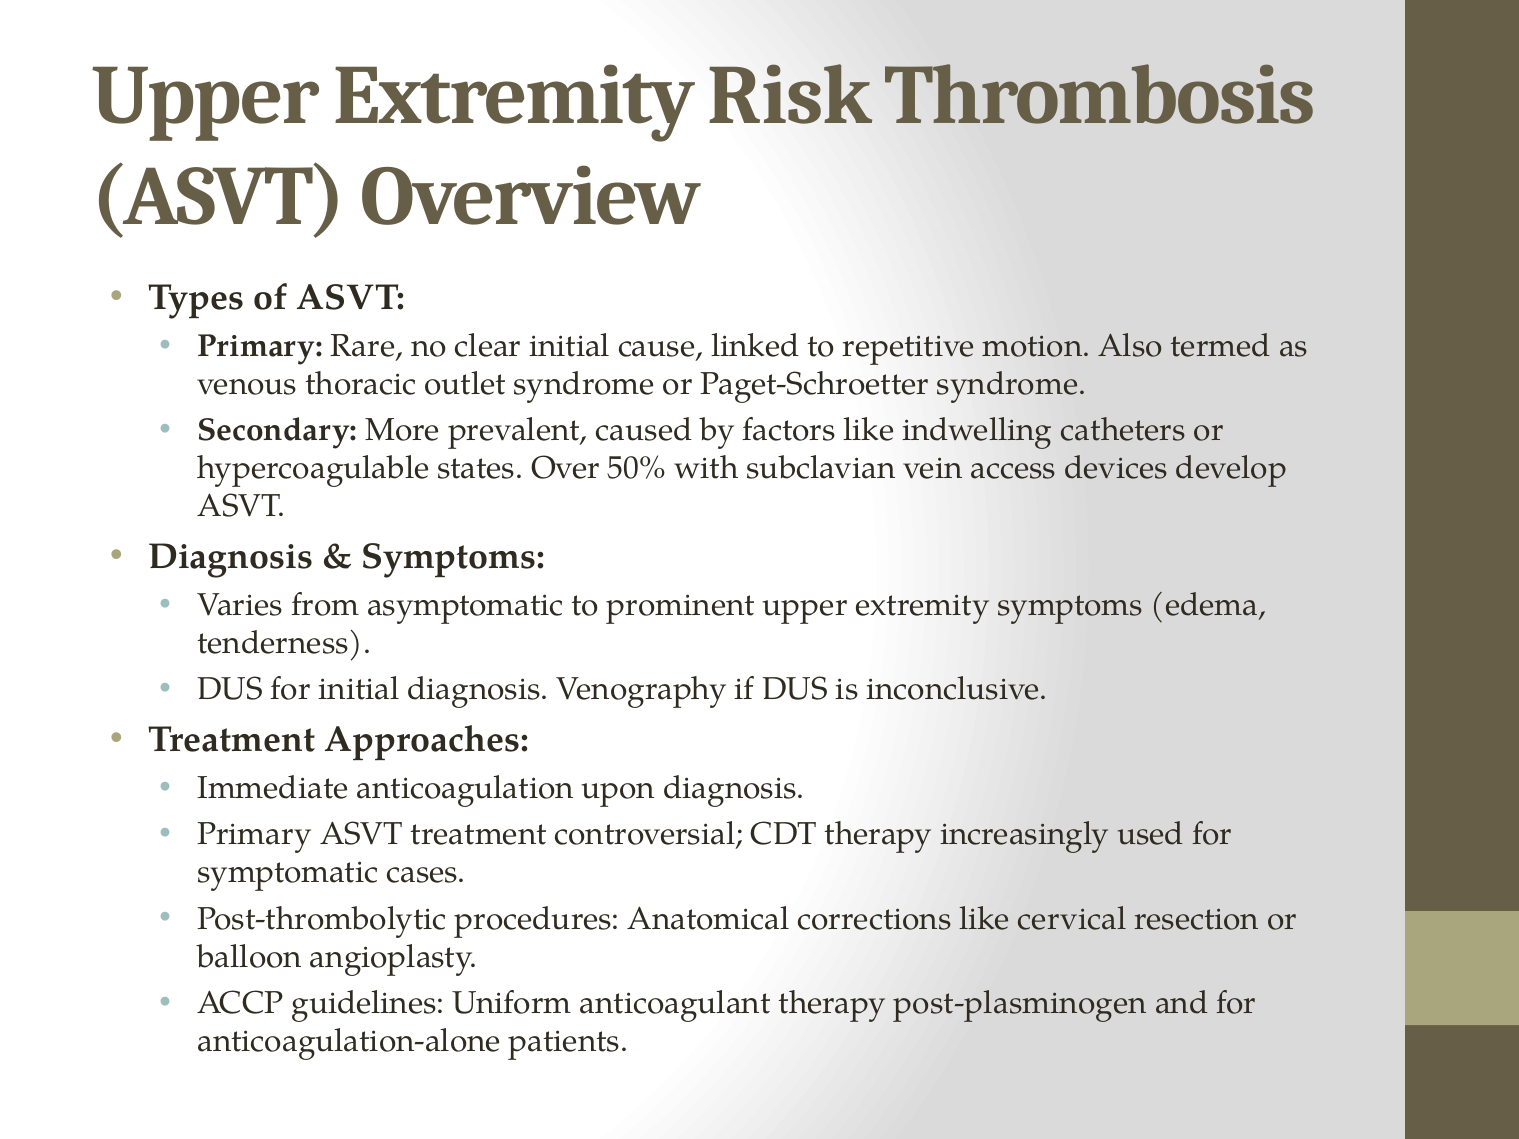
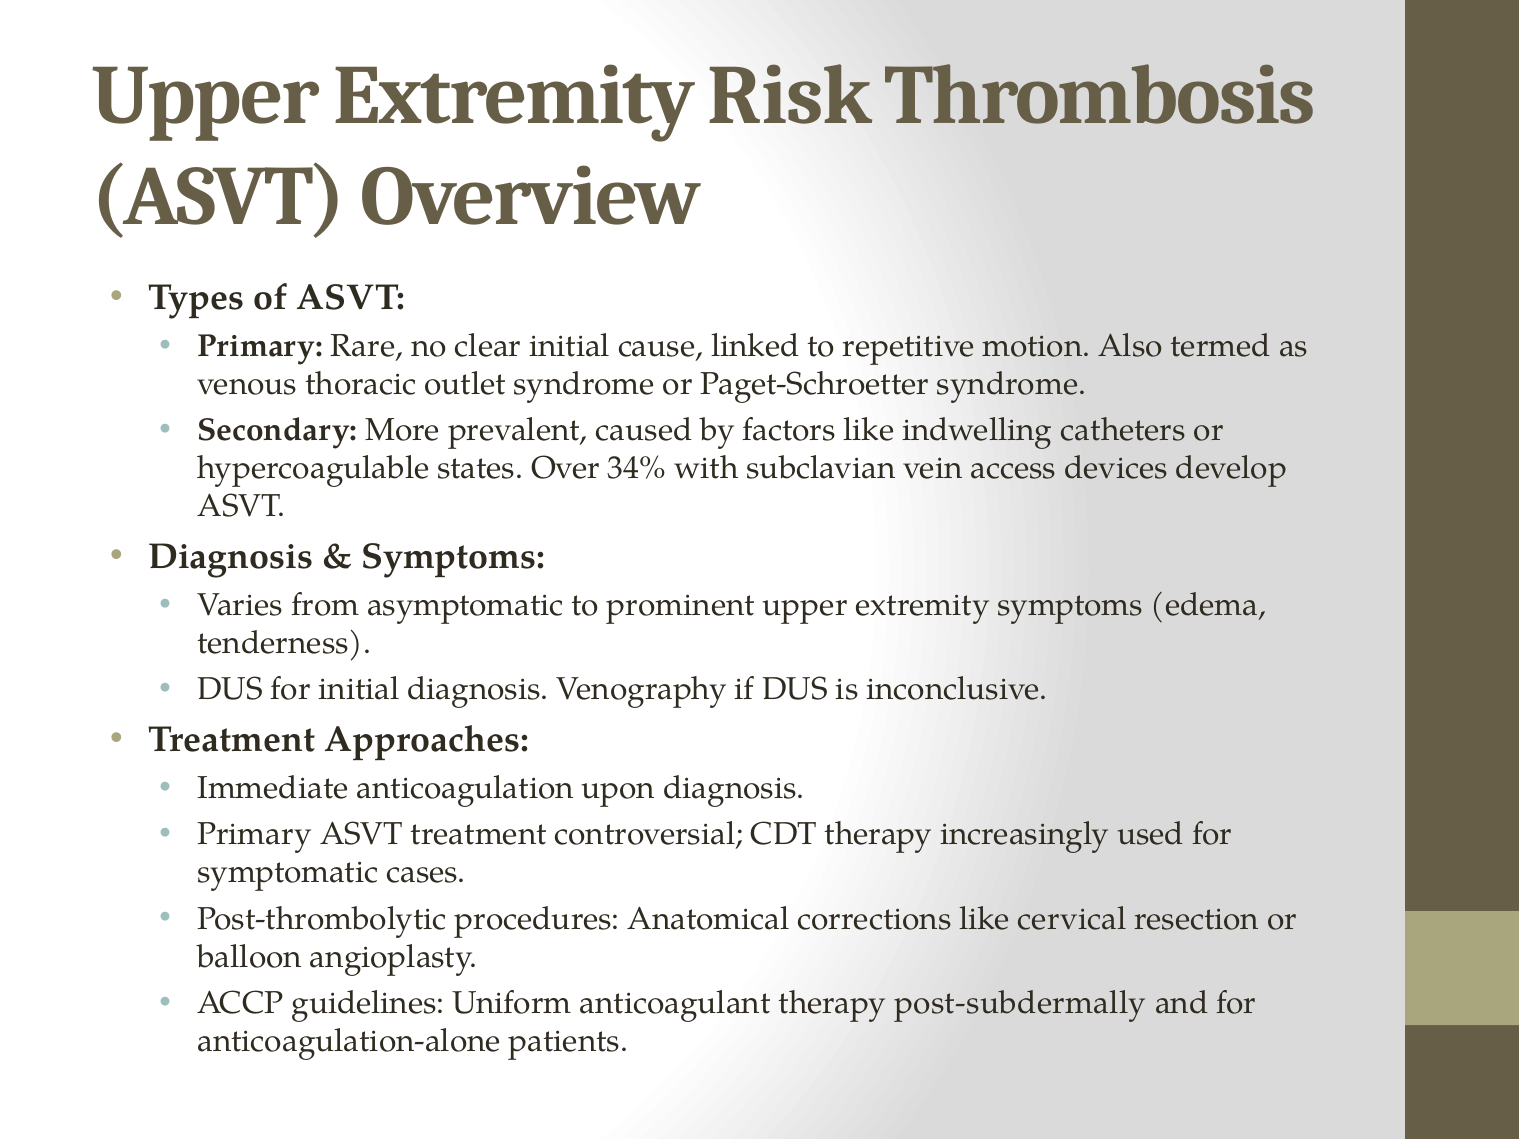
50%: 50% -> 34%
post-plasminogen: post-plasminogen -> post-subdermally
